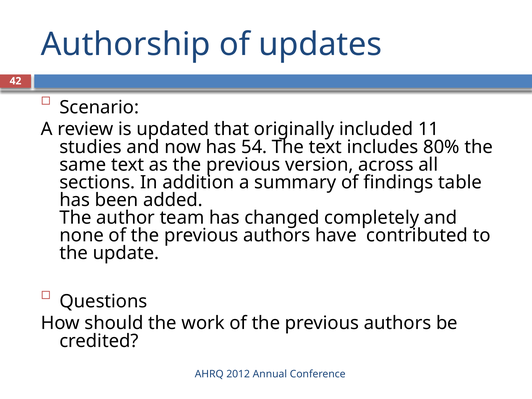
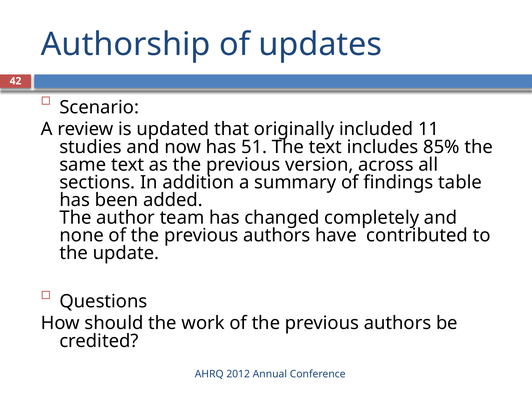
54: 54 -> 51
80%: 80% -> 85%
